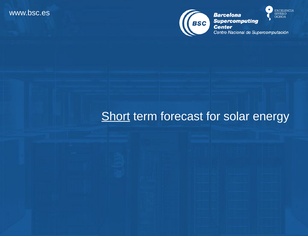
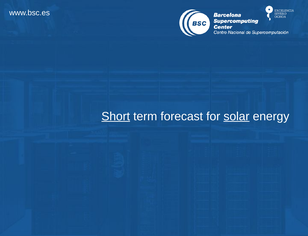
solar underline: none -> present
